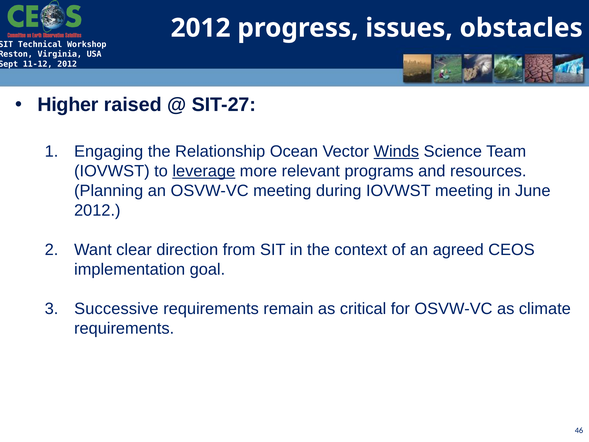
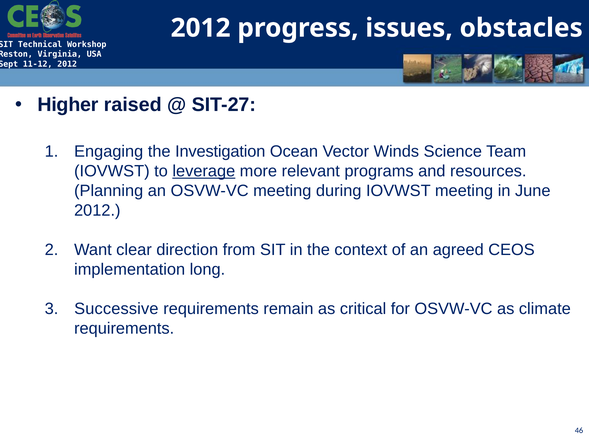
Relationship: Relationship -> Investigation
Winds underline: present -> none
goal: goal -> long
